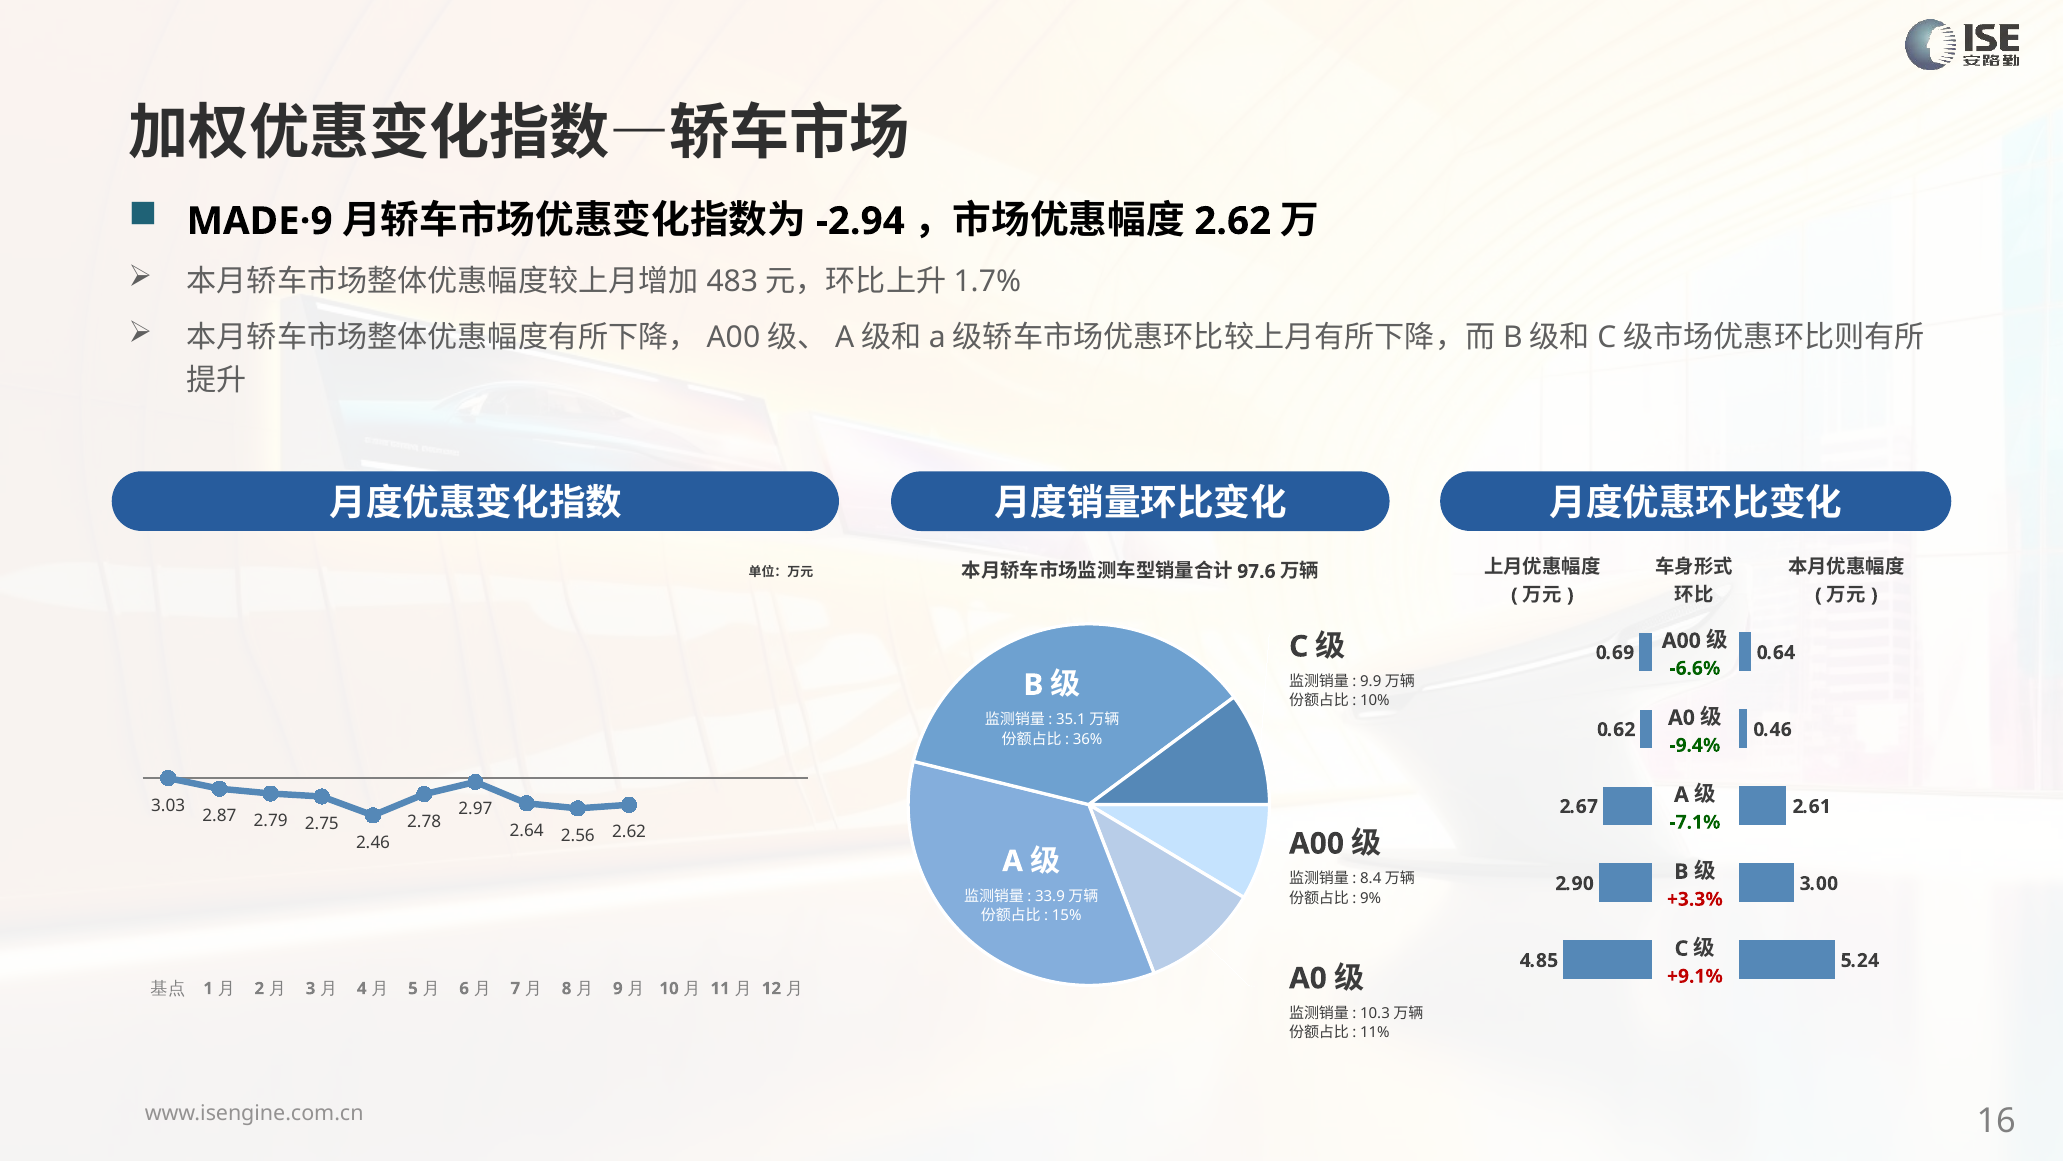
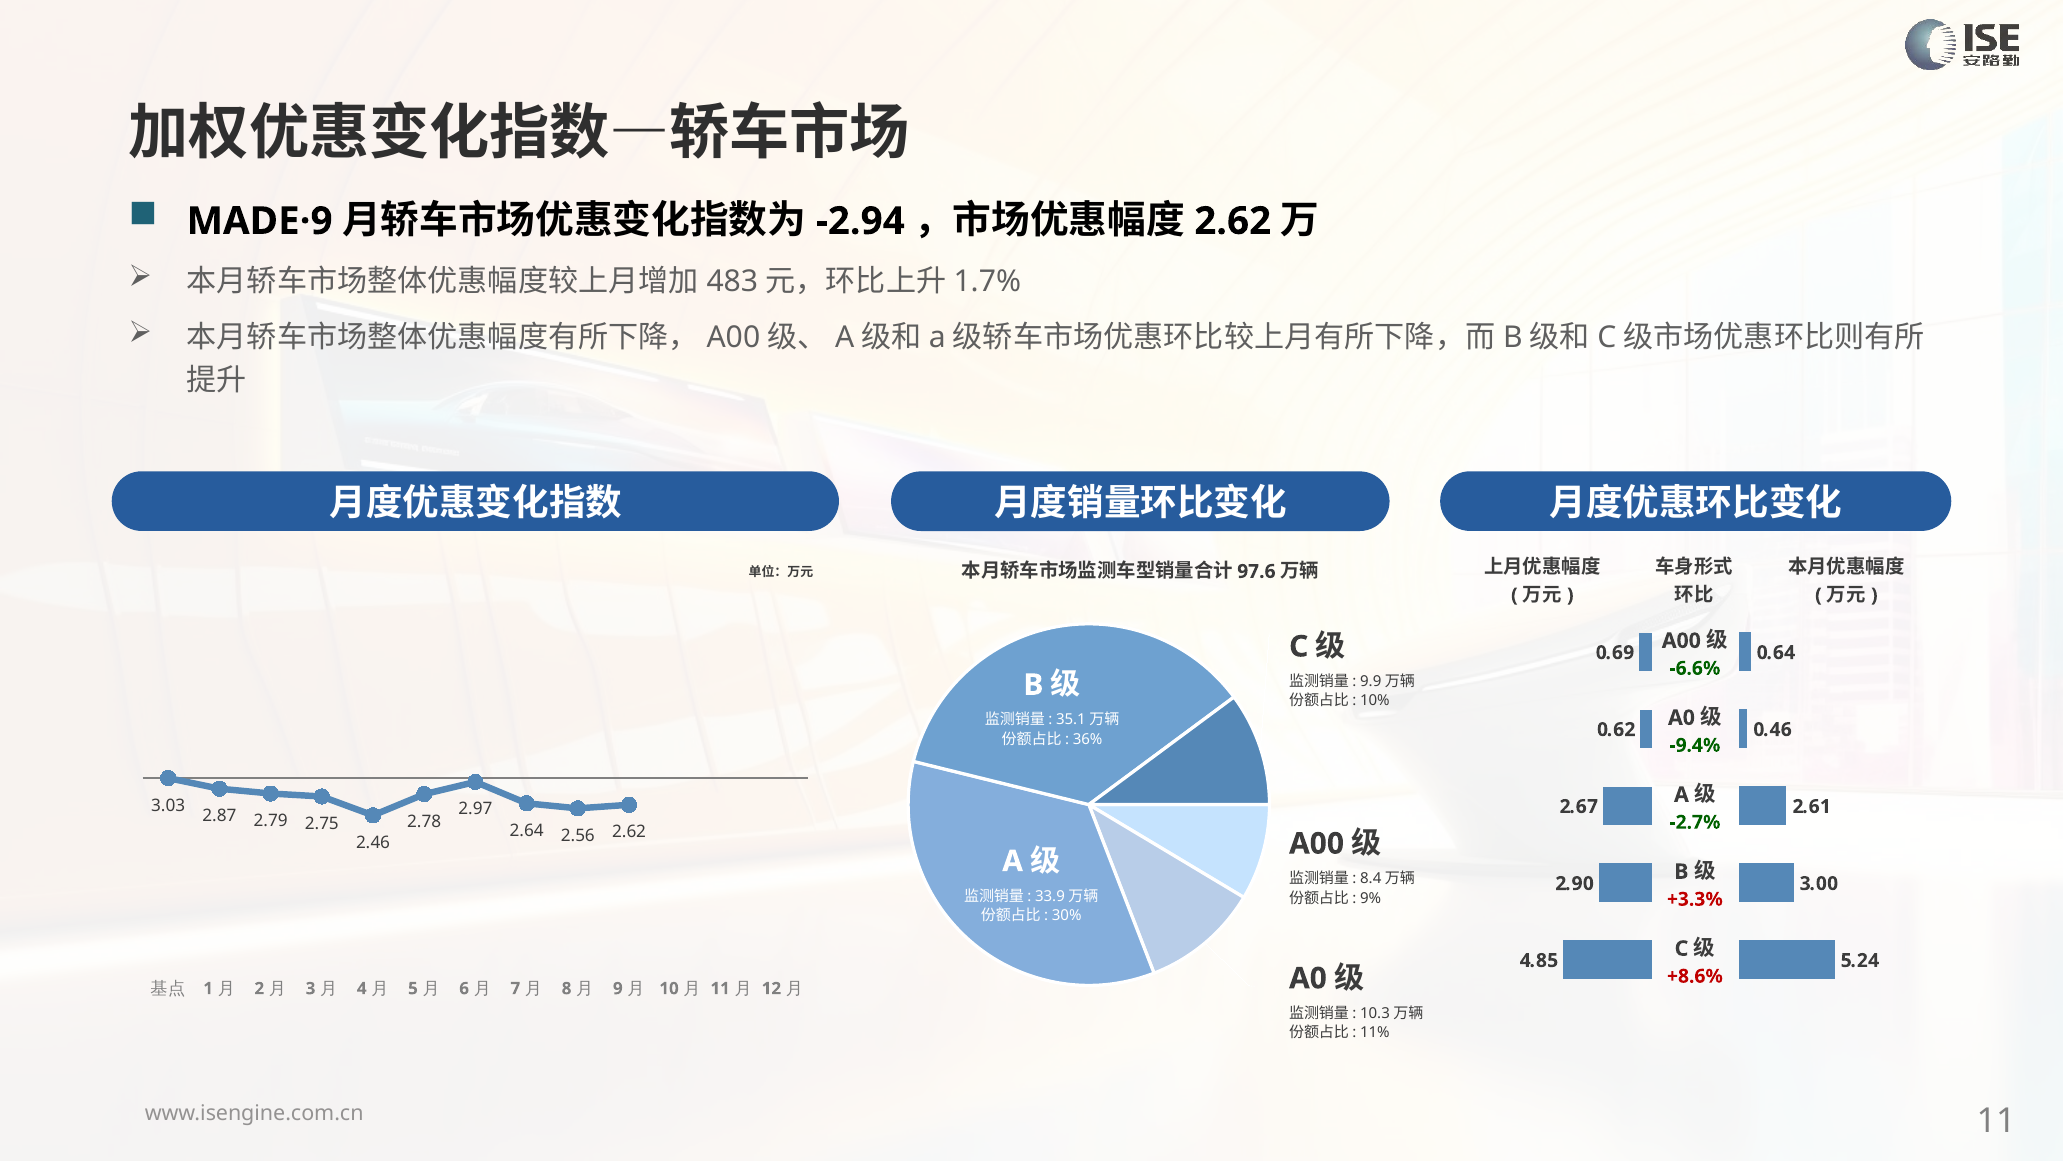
-7.1%: -7.1% -> -2.7%
15%: 15% -> 30%
+9.1%: +9.1% -> +8.6%
16 at (1996, 1121): 16 -> 11
